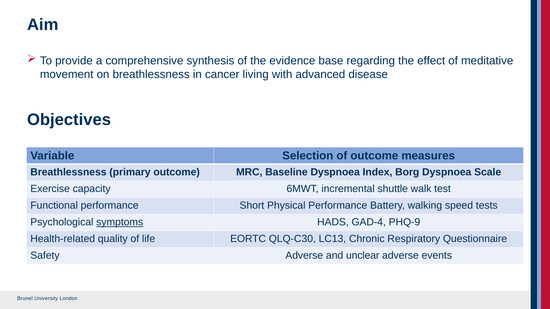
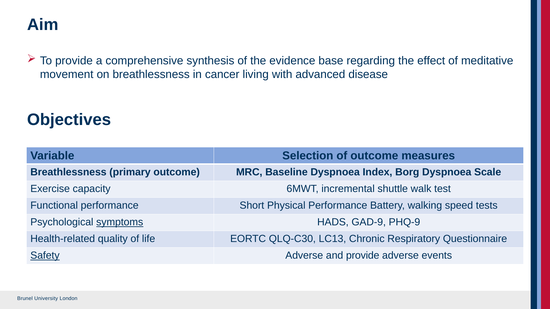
GAD-4: GAD-4 -> GAD-9
Safety underline: none -> present
and unclear: unclear -> provide
